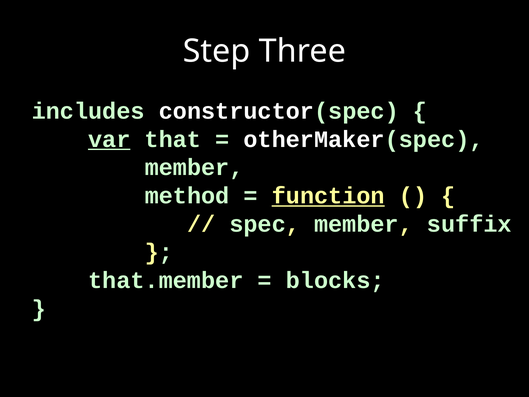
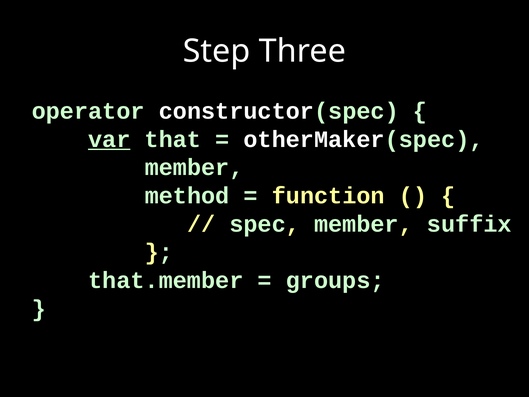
includes: includes -> operator
function underline: present -> none
blocks: blocks -> groups
